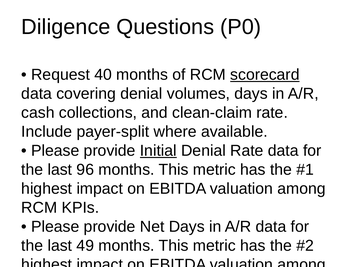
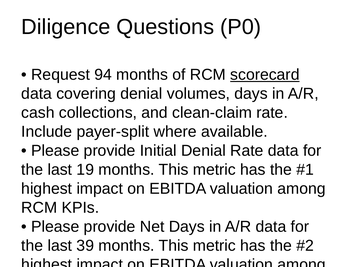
40: 40 -> 94
Initial underline: present -> none
96: 96 -> 19
49: 49 -> 39
